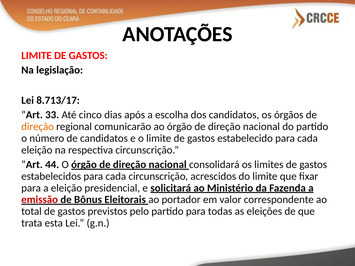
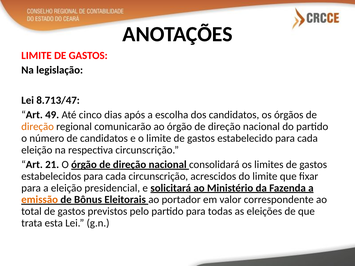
8.713/17: 8.713/17 -> 8.713/47
33: 33 -> 49
44: 44 -> 21
emissão colour: red -> orange
